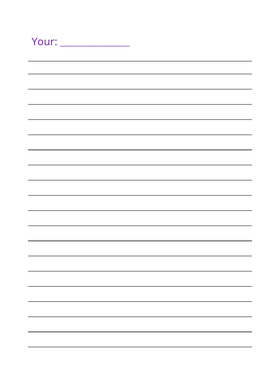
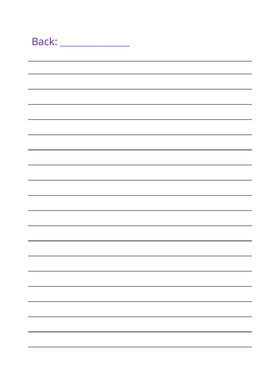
Your: Your -> Back
